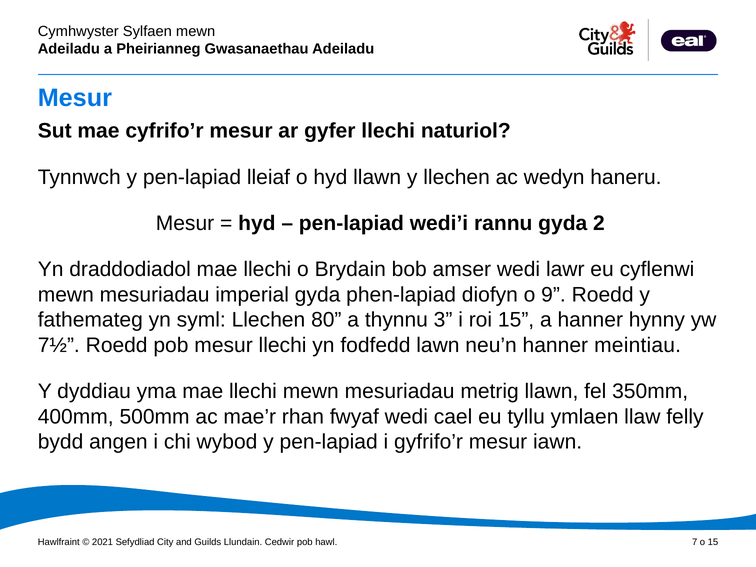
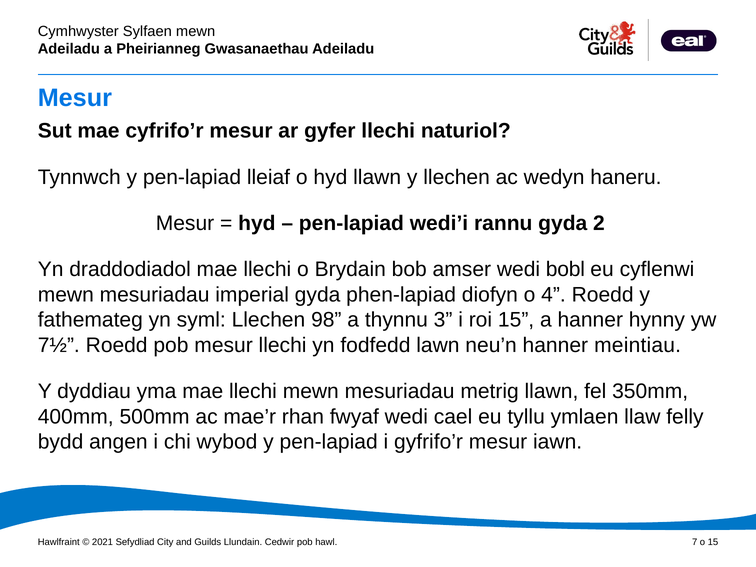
lawr: lawr -> bobl
9: 9 -> 4
80: 80 -> 98
